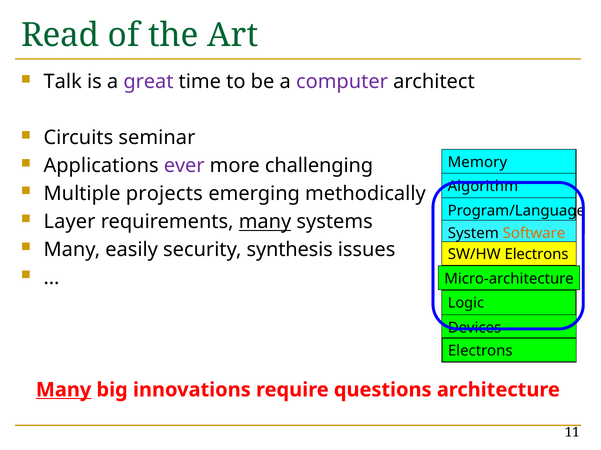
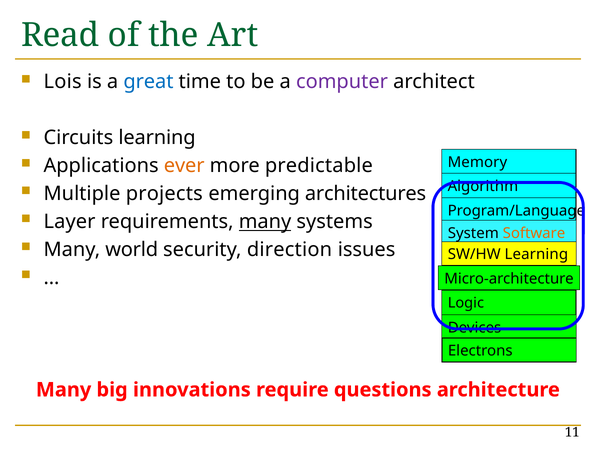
Talk: Talk -> Lois
great colour: purple -> blue
Circuits seminar: seminar -> learning
ever colour: purple -> orange
challenging: challenging -> predictable
methodically: methodically -> architectures
easily: easily -> world
synthesis: synthesis -> direction
SW/HW Electrons: Electrons -> Learning
Many at (64, 390) underline: present -> none
